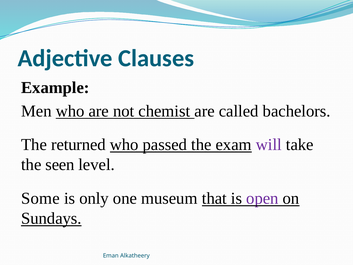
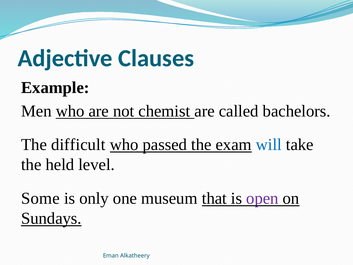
returned: returned -> difficult
will colour: purple -> blue
seen: seen -> held
